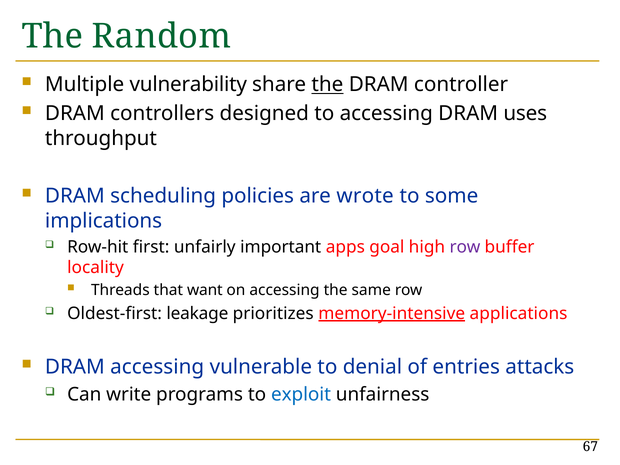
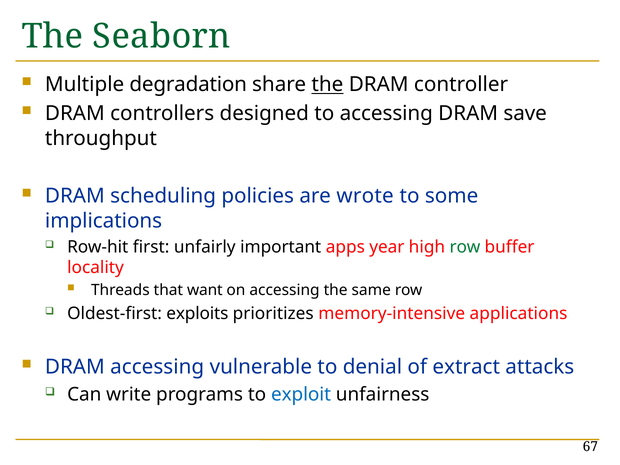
Random: Random -> Seaborn
vulnerability: vulnerability -> degradation
uses: uses -> save
goal: goal -> year
row at (465, 247) colour: purple -> green
leakage: leakage -> exploits
memory-intensive underline: present -> none
entries: entries -> extract
